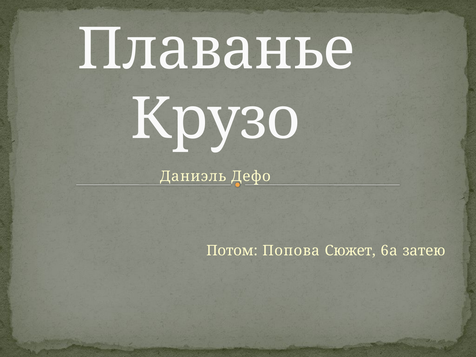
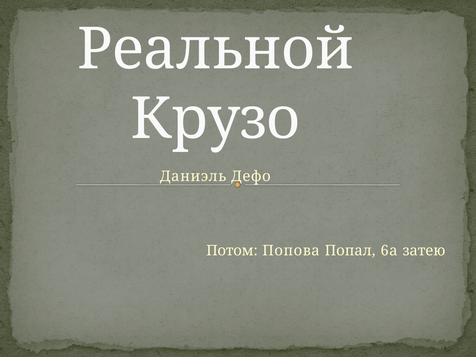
Плаванье: Плаванье -> Реальной
Сюжет: Сюжет -> Попал
